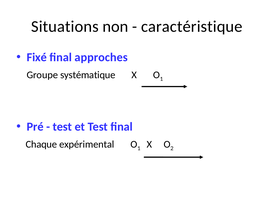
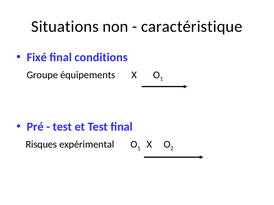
approches: approches -> conditions
systématique: systématique -> équipements
Chaque: Chaque -> Risques
